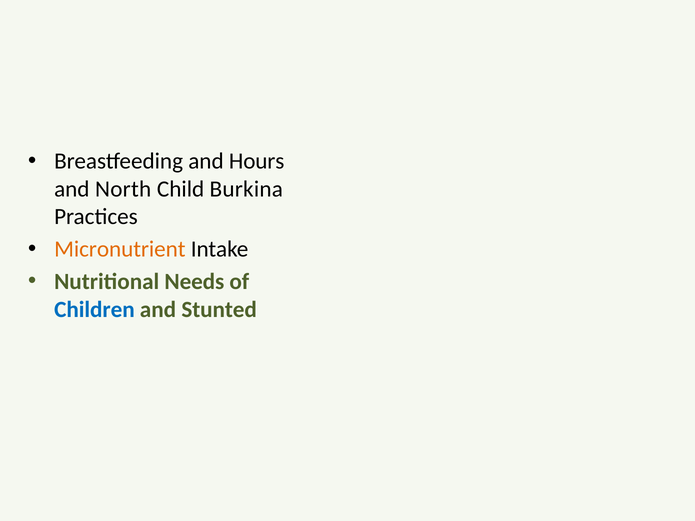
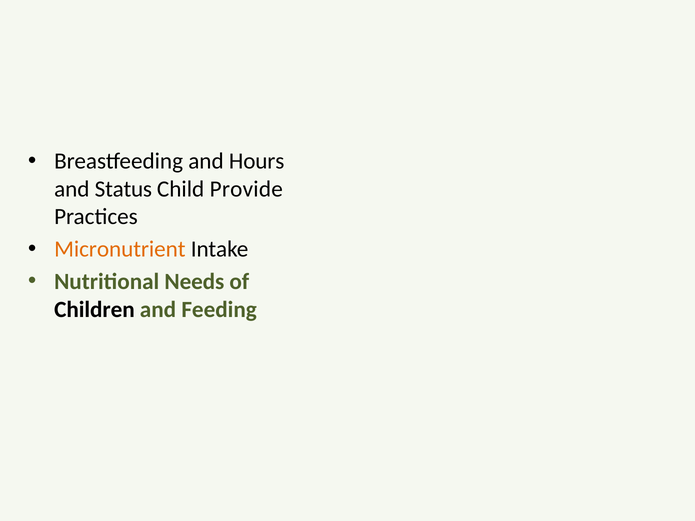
North: North -> Status
Burkina: Burkina -> Provide
Children colour: blue -> black
Stunted: Stunted -> Feeding
